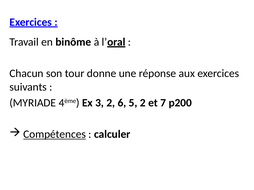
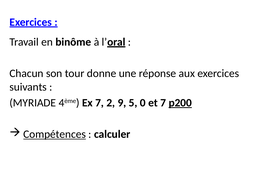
Ex 3: 3 -> 7
6: 6 -> 9
5 2: 2 -> 0
p200 underline: none -> present
